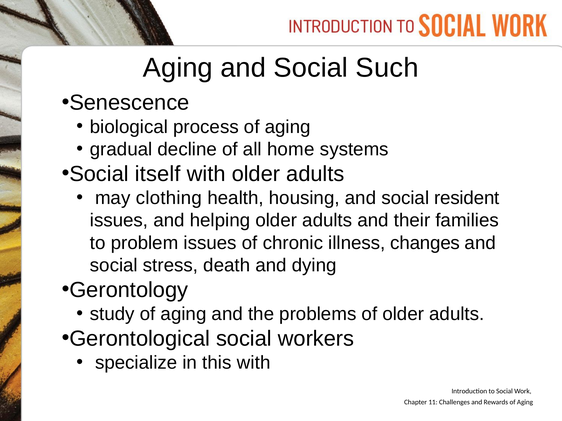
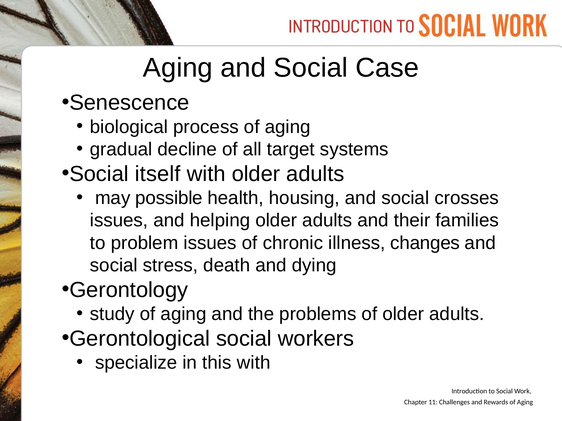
Such: Such -> Case
home: home -> target
clothing: clothing -> possible
resident: resident -> crosses
